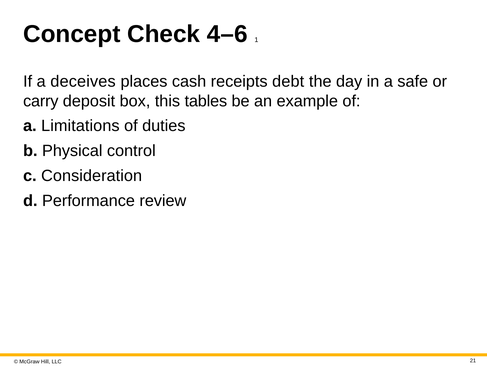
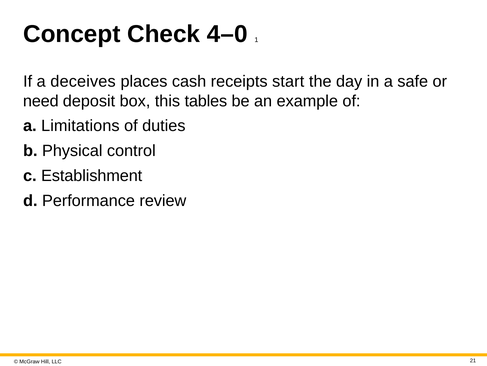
4–6: 4–6 -> 4–0
debt: debt -> start
carry: carry -> need
Consideration: Consideration -> Establishment
